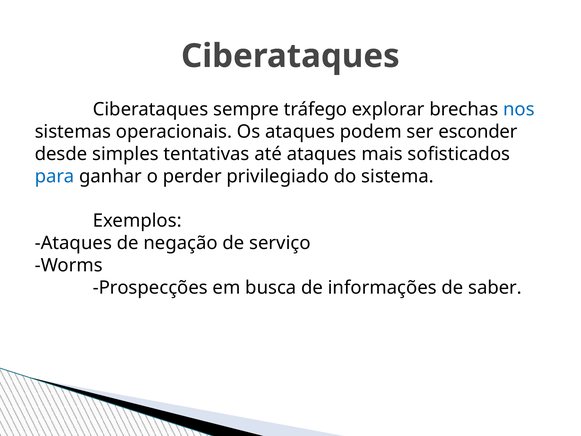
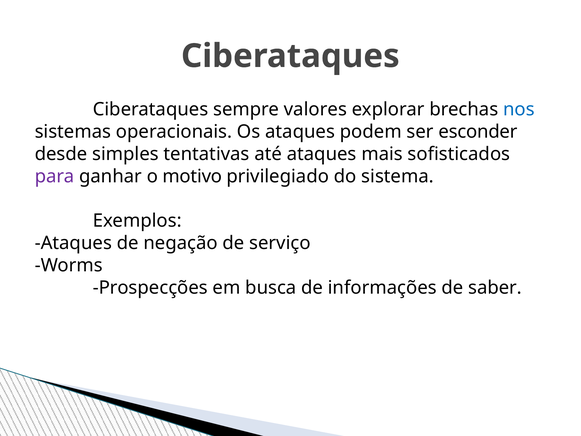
tráfego: tráfego -> valores
para colour: blue -> purple
perder: perder -> motivo
